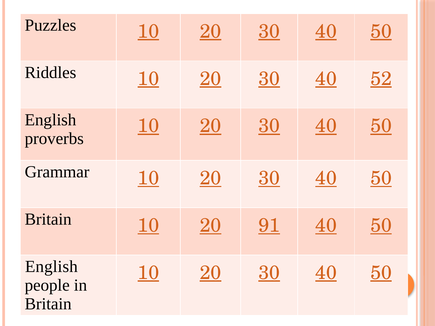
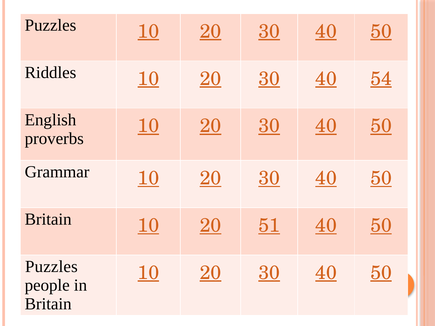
52: 52 -> 54
91: 91 -> 51
English at (51, 267): English -> Puzzles
